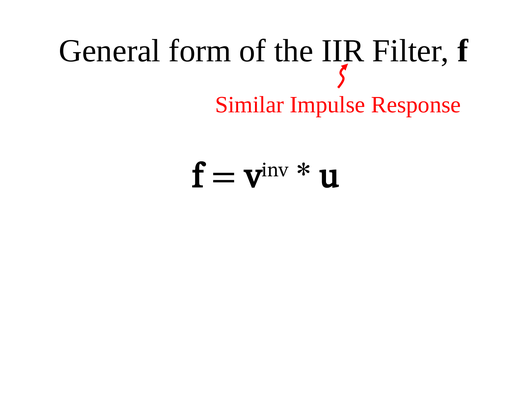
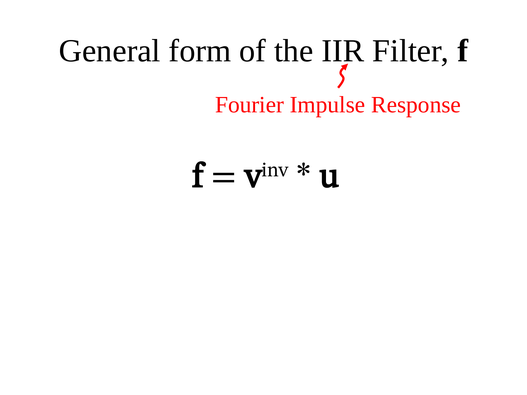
Similar: Similar -> Fourier
